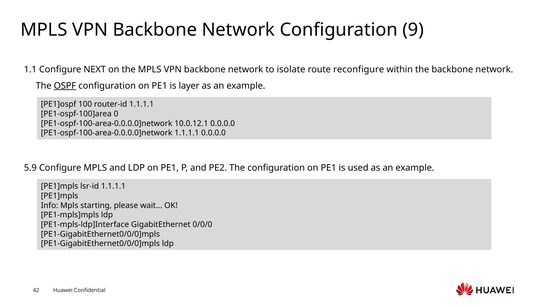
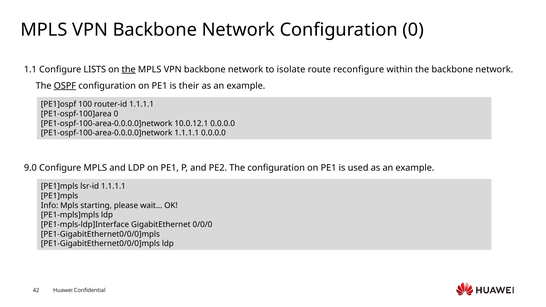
Configuration 9: 9 -> 0
NEXT: NEXT -> LISTS
the at (129, 69) underline: none -> present
layer: layer -> their
5.9: 5.9 -> 9.0
